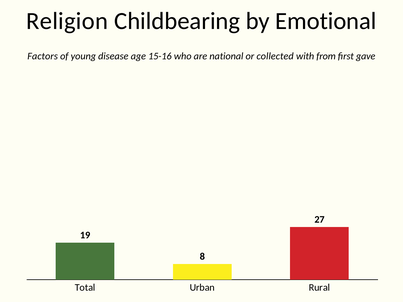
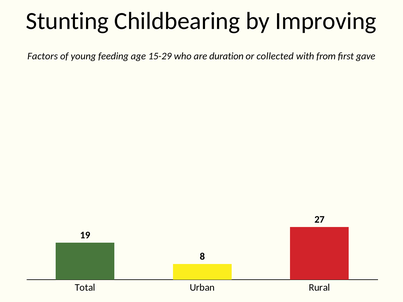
Religion: Religion -> Stunting
Emotional: Emotional -> Improving
disease: disease -> feeding
15-16: 15-16 -> 15-29
national: national -> duration
